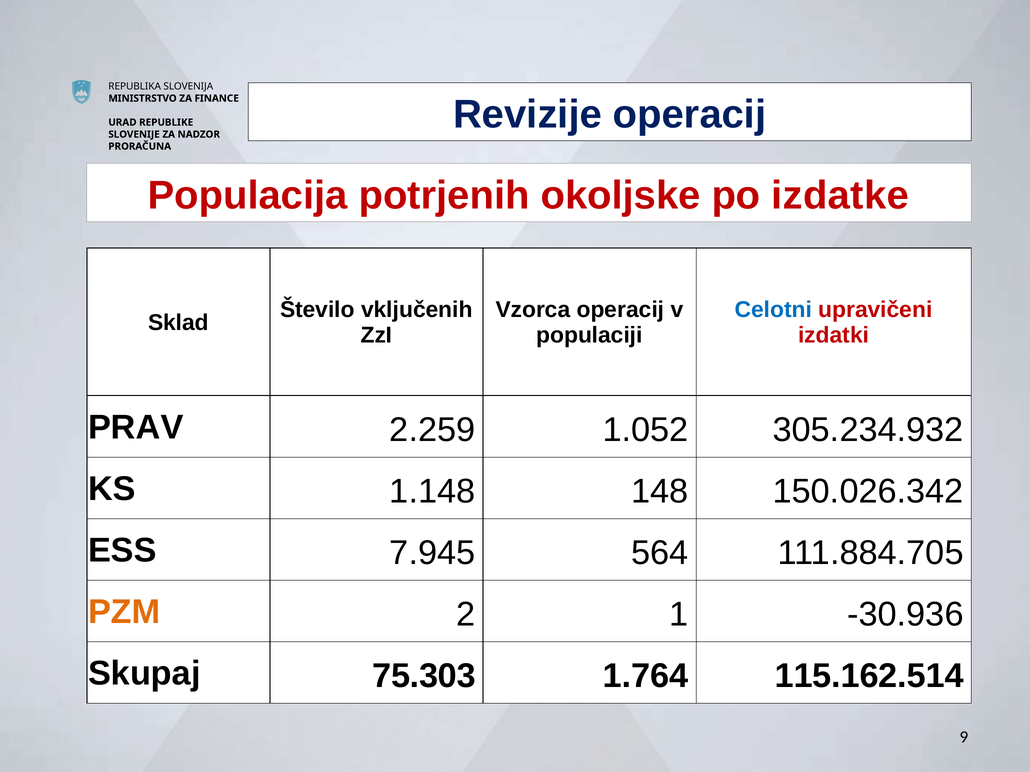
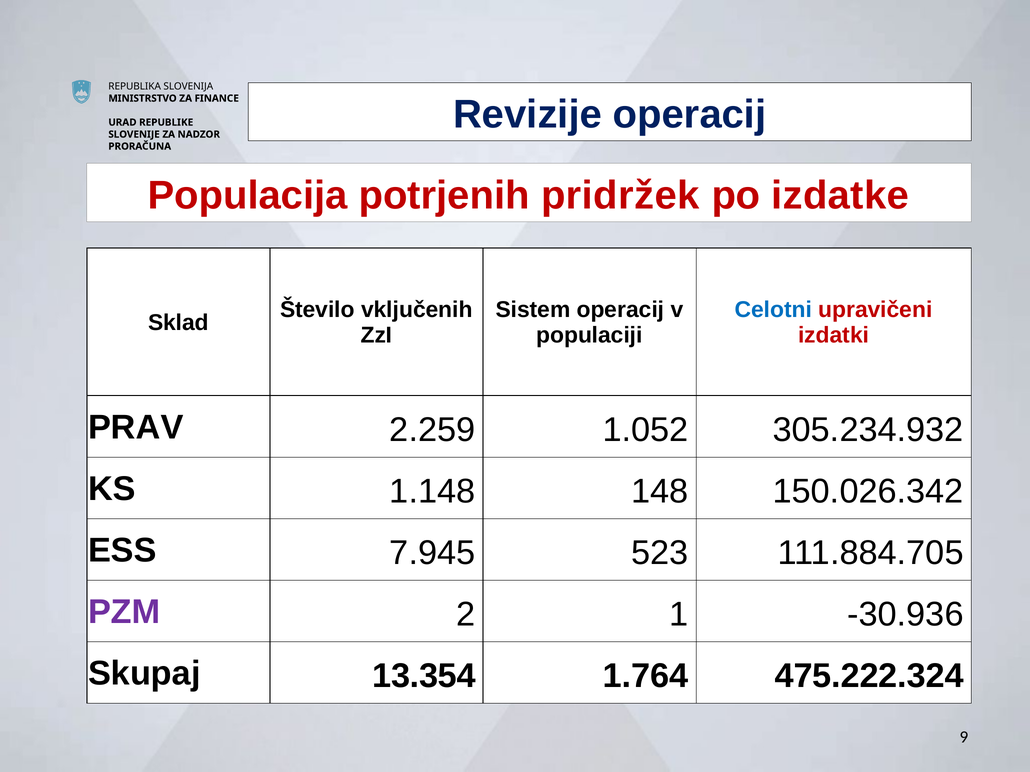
okoljske: okoljske -> pridržek
Vzorca: Vzorca -> Sistem
564: 564 -> 523
PZM colour: orange -> purple
75.303: 75.303 -> 13.354
115.162.514: 115.162.514 -> 475.222.324
